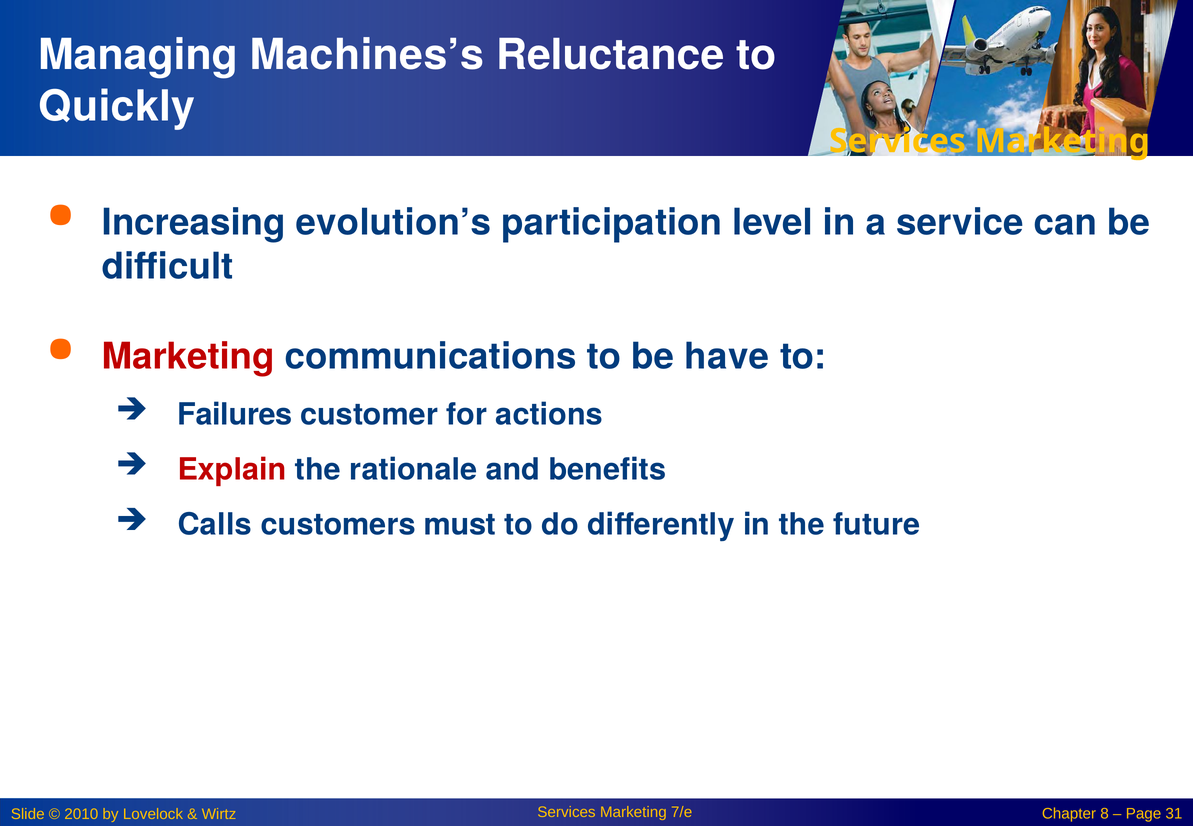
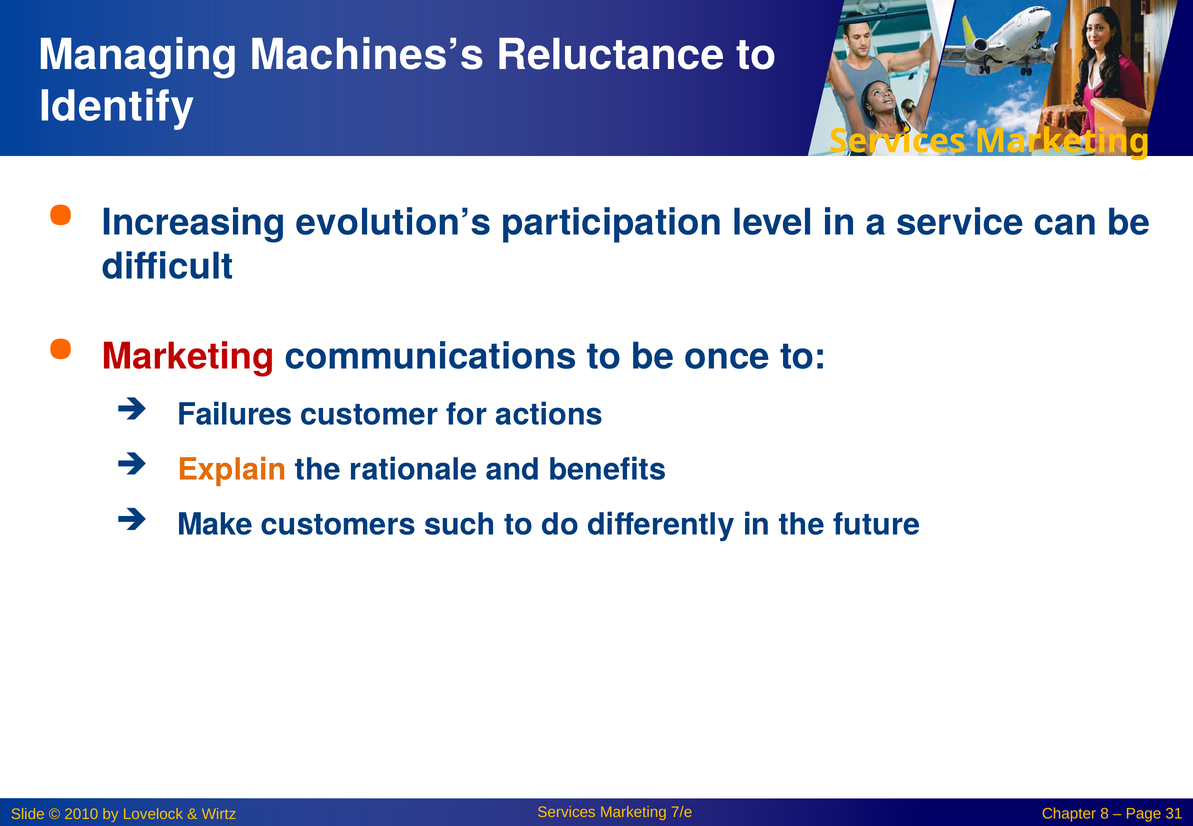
Quickly: Quickly -> Identify
have: have -> once
Explain colour: red -> orange
Calls: Calls -> Make
must: must -> such
